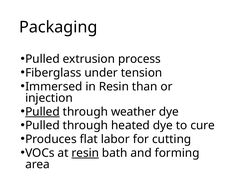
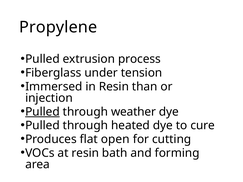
Packaging: Packaging -> Propylene
labor: labor -> open
resin at (85, 153) underline: present -> none
